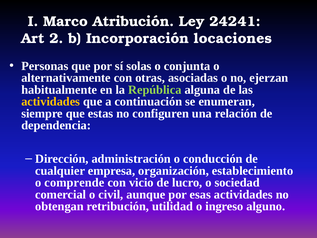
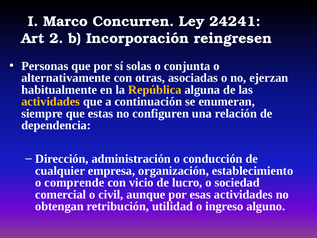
Atribución: Atribución -> Concurren
locaciones: locaciones -> reingresen
República colour: light green -> yellow
